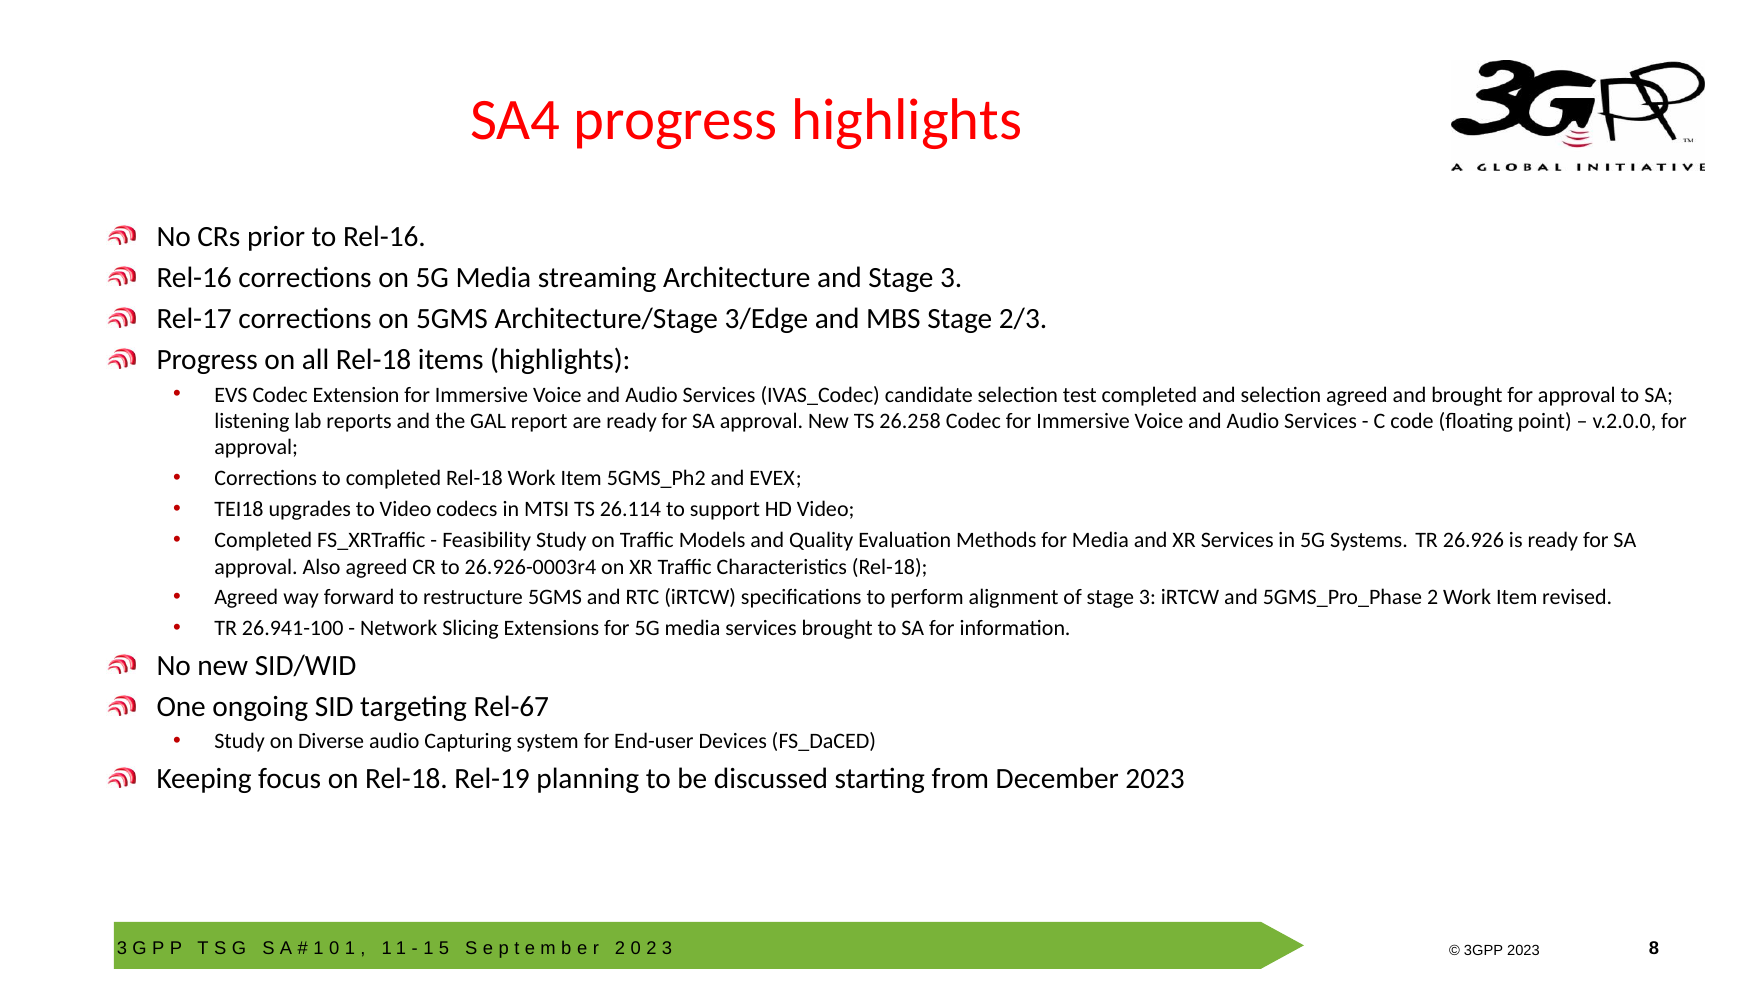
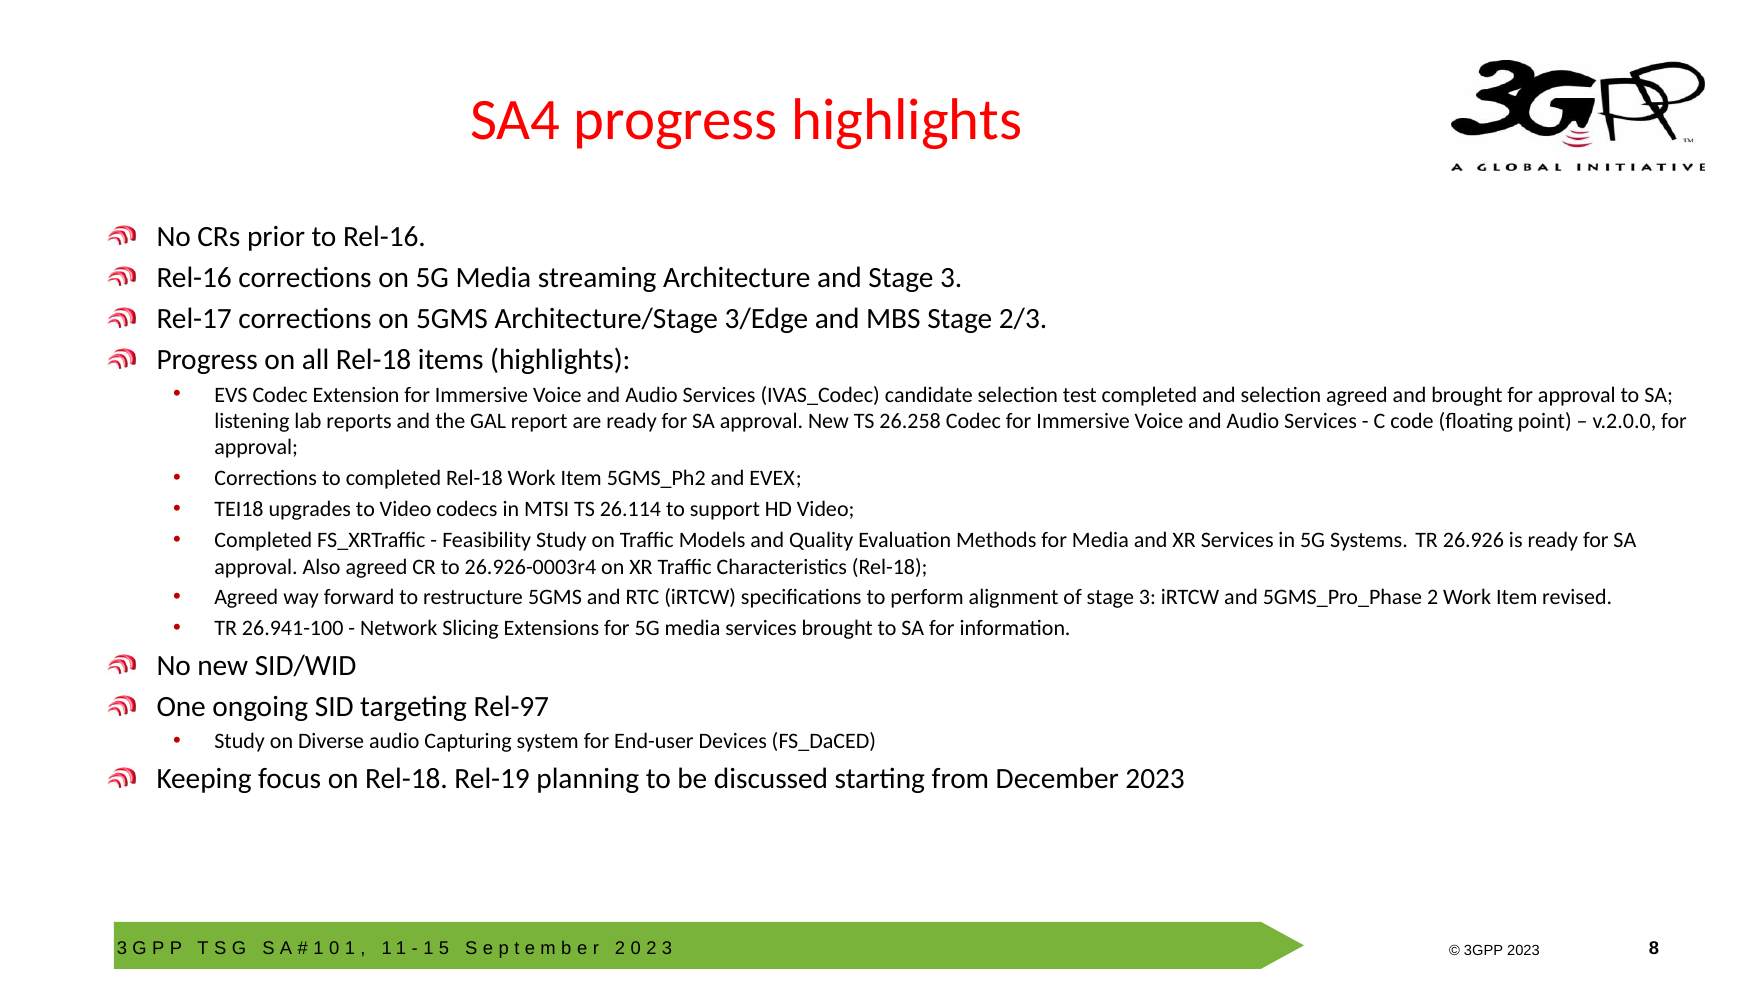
Rel-67: Rel-67 -> Rel-97
